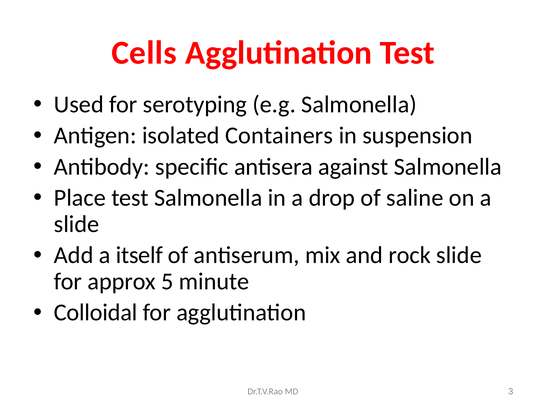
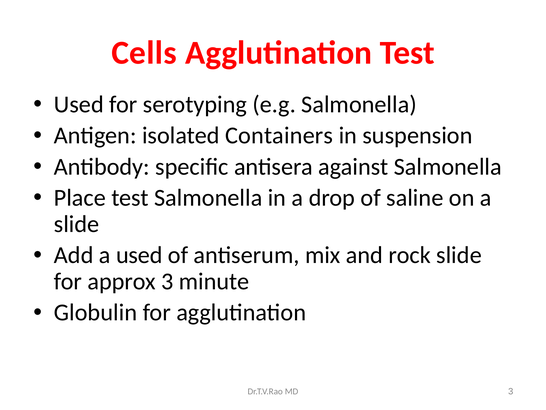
a itself: itself -> used
approx 5: 5 -> 3
Colloidal: Colloidal -> Globulin
